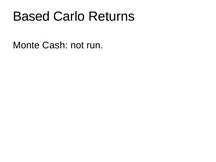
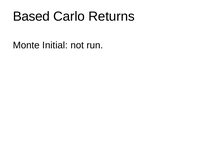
Cash: Cash -> Initial
